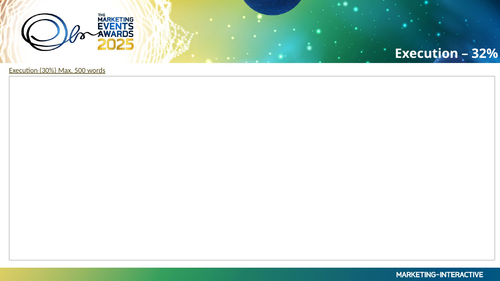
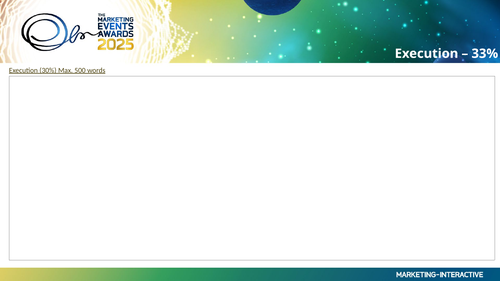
32%: 32% -> 33%
